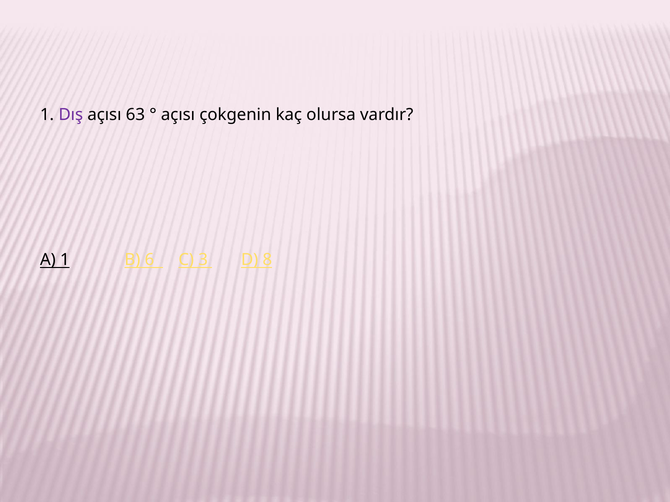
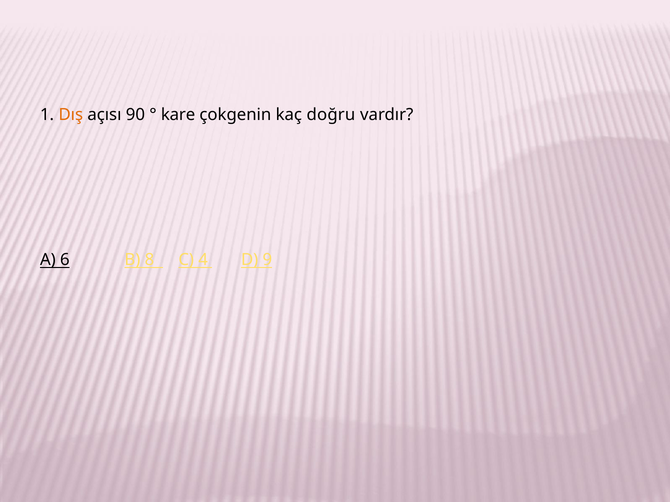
Dış colour: purple -> orange
63: 63 -> 90
açısı at (178, 115): açısı -> kare
olursa: olursa -> doğru
A 1: 1 -> 6
6: 6 -> 8
3: 3 -> 4
8: 8 -> 9
